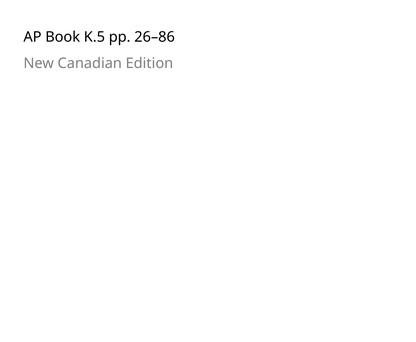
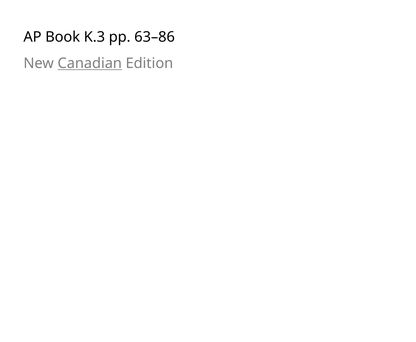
K.5: K.5 -> K.3
26–86: 26–86 -> 63–86
Canadian underline: none -> present
